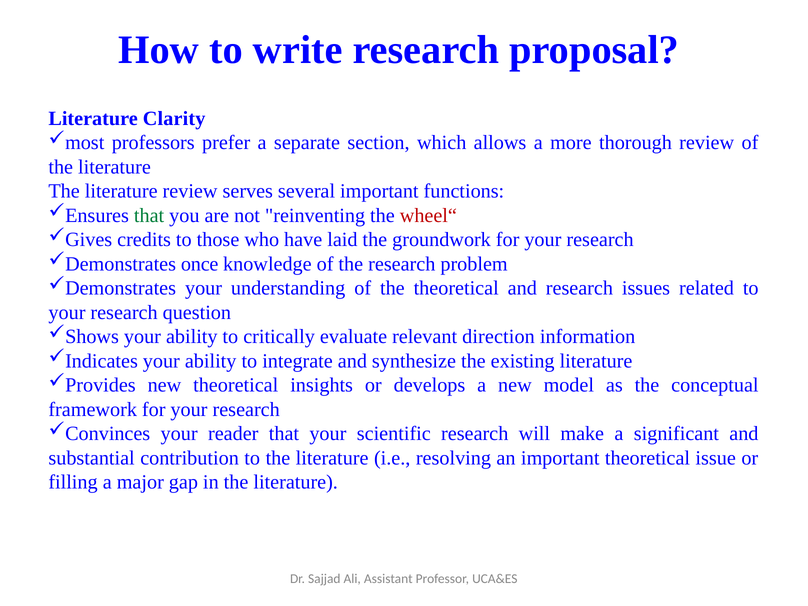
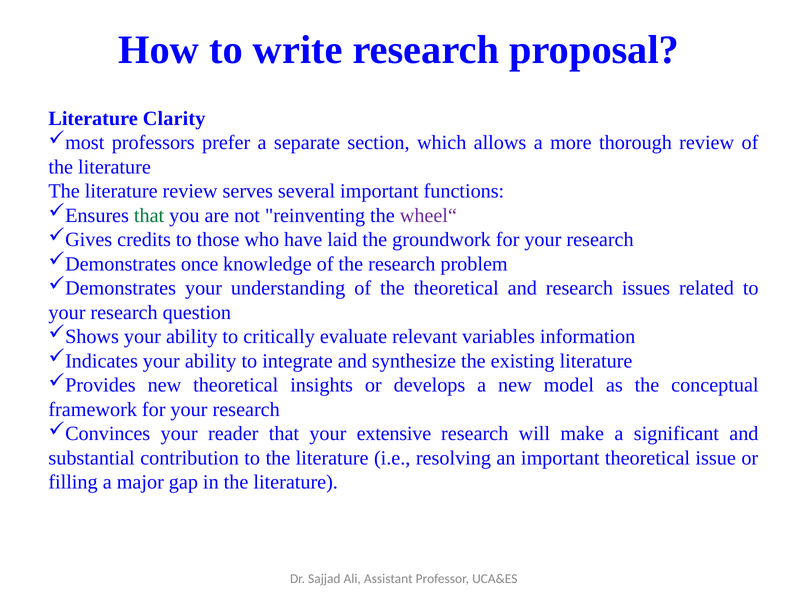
wheel“ colour: red -> purple
direction: direction -> variables
scientific: scientific -> extensive
